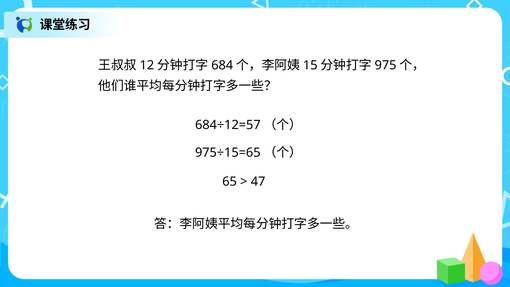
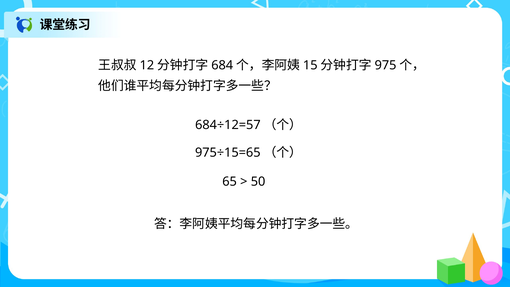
47: 47 -> 50
